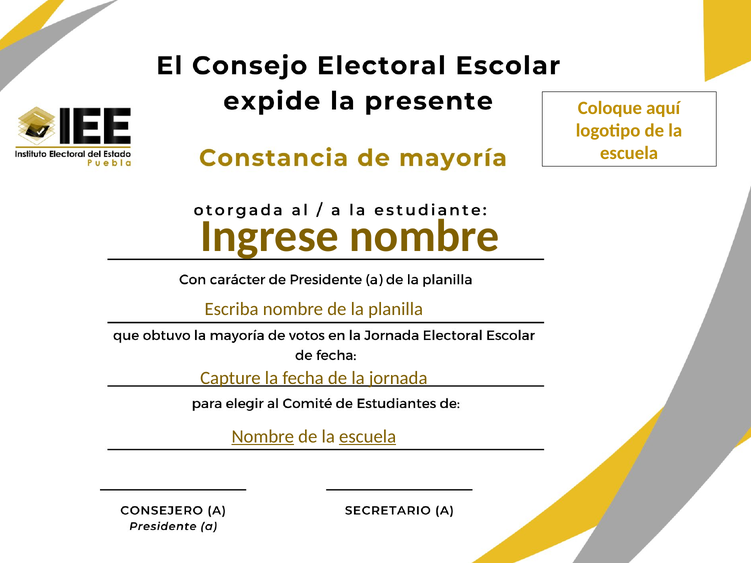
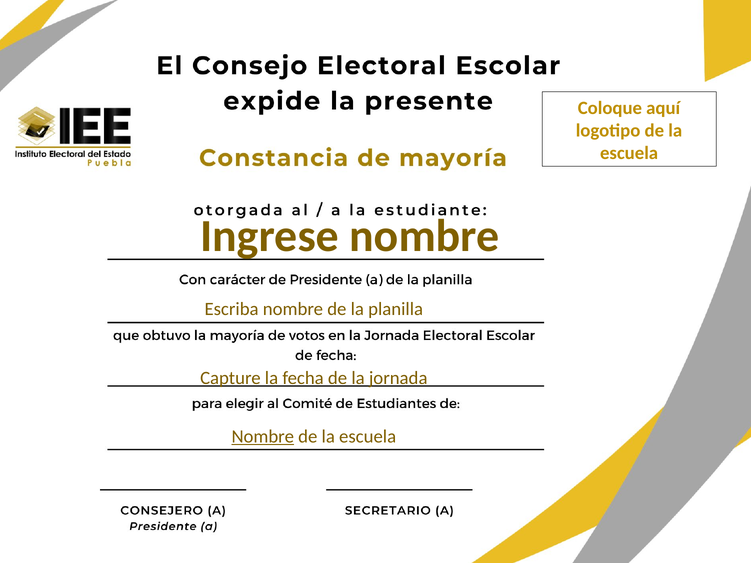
escuela at (368, 437) underline: present -> none
